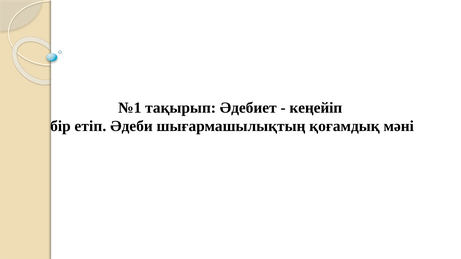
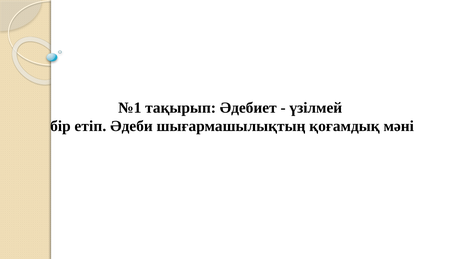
кеңейіп: кеңейіп -> үзілмей
